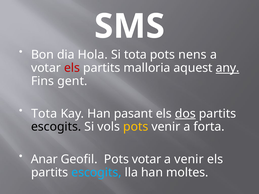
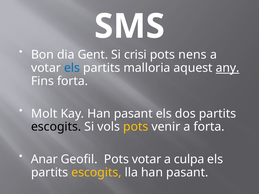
Hola: Hola -> Gent
Si tota: tota -> crisi
els at (72, 68) colour: red -> blue
Fins gent: gent -> forta
Tota at (44, 114): Tota -> Molt
dos underline: present -> none
a venir: venir -> culpa
escogits at (96, 173) colour: light blue -> yellow
lla han moltes: moltes -> pasant
